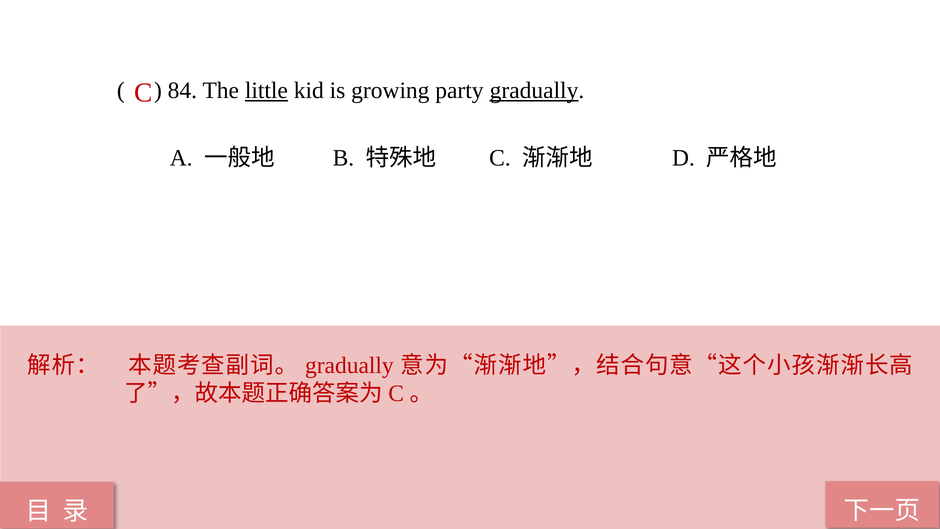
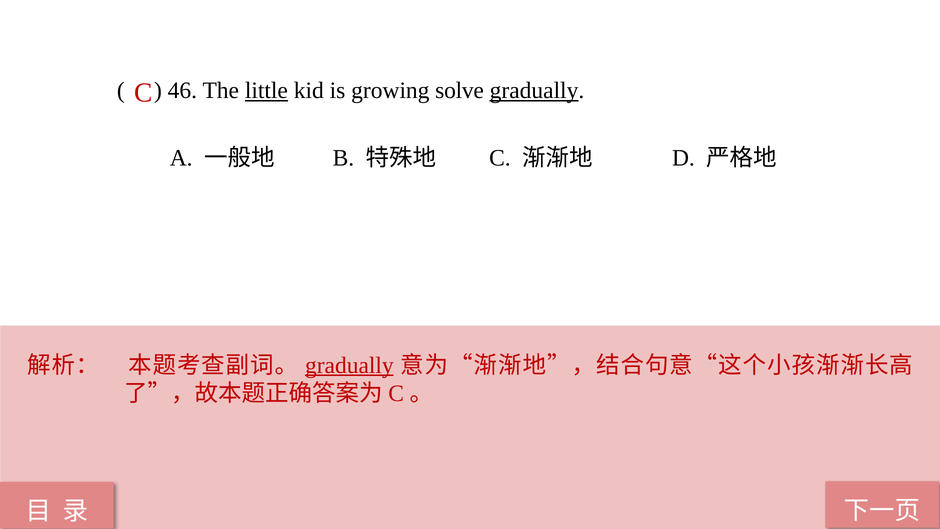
84: 84 -> 46
party: party -> solve
gradually at (349, 365) underline: none -> present
